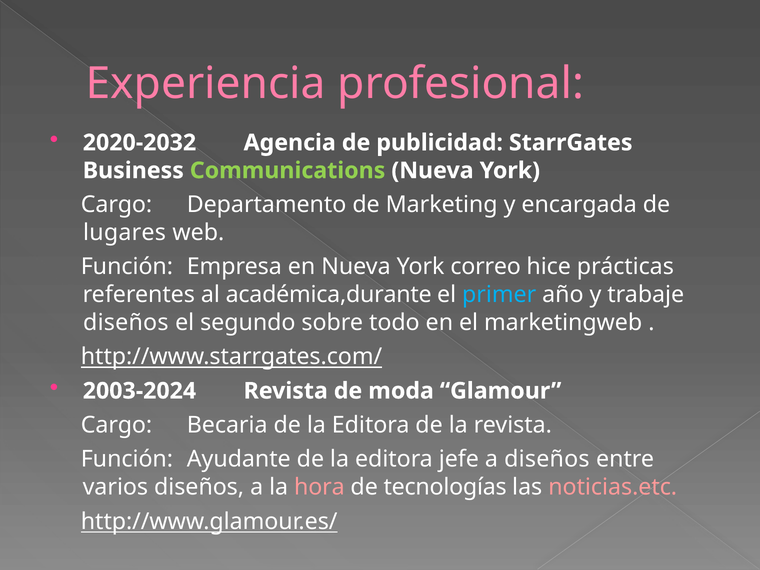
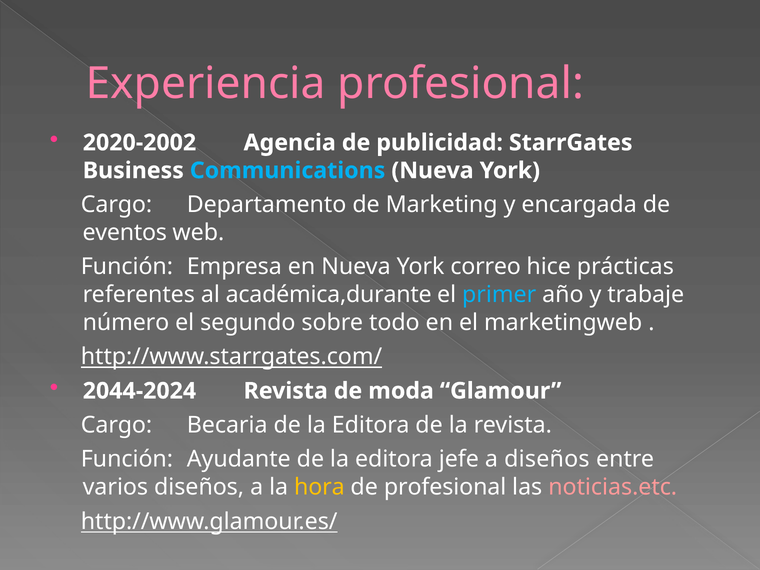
2020-2032: 2020-2032 -> 2020-2002
Communications colour: light green -> light blue
lugares: lugares -> eventos
diseños at (126, 323): diseños -> número
2003-2024: 2003-2024 -> 2044-2024
hora colour: pink -> yellow
de tecnologías: tecnologías -> profesional
